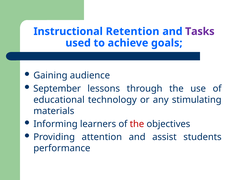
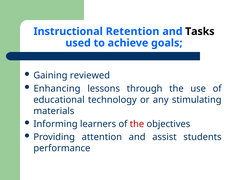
Tasks colour: purple -> black
audience: audience -> reviewed
September: September -> Enhancing
